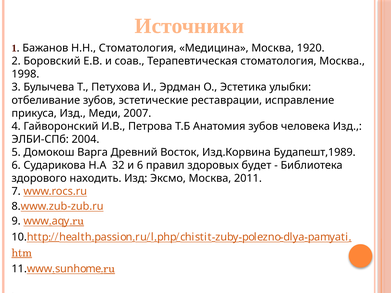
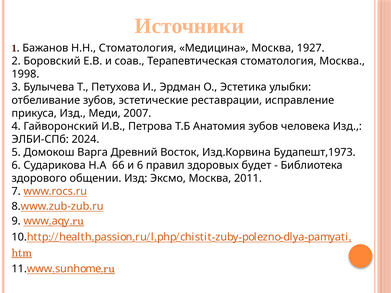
1920: 1920 -> 1927
2004: 2004 -> 2024
Будапешт,1989: Будапешт,1989 -> Будапешт,1973
32: 32 -> 66
находить: находить -> общении
